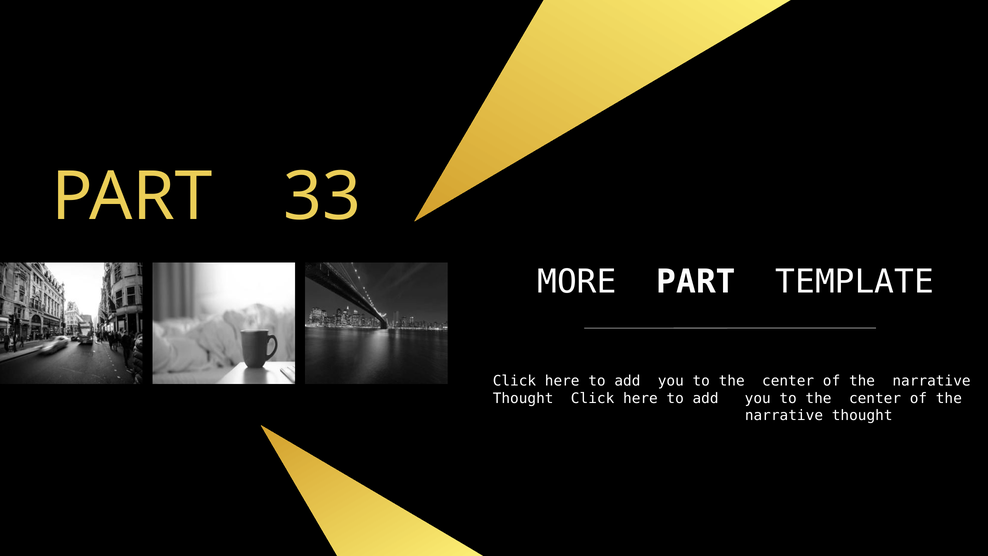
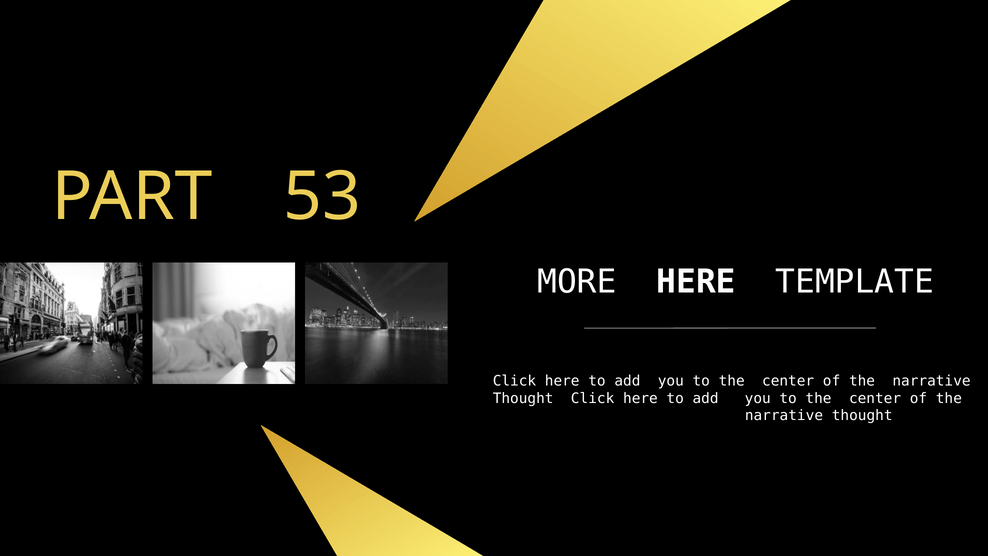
33: 33 -> 53
MORE PART: PART -> HERE
